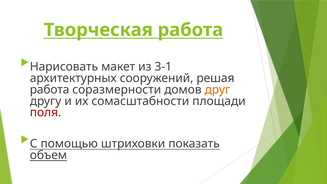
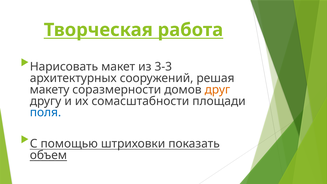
3-1: 3-1 -> 3-3
работа at (50, 90): работа -> макету
поля colour: red -> blue
